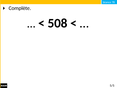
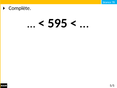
508: 508 -> 595
